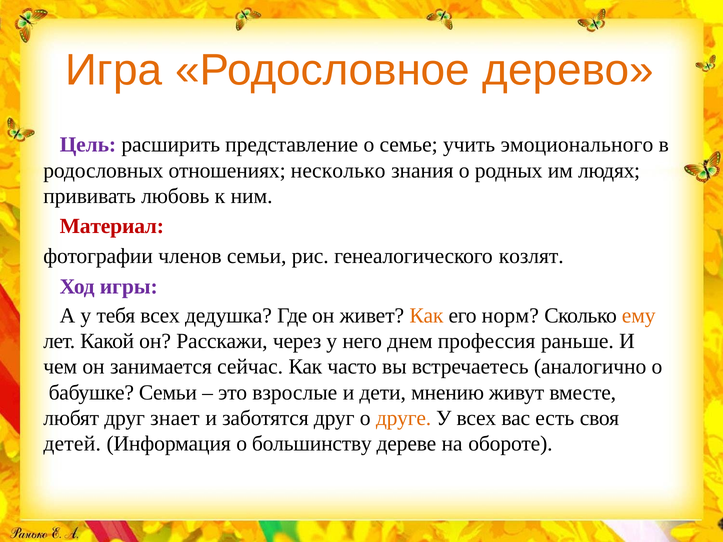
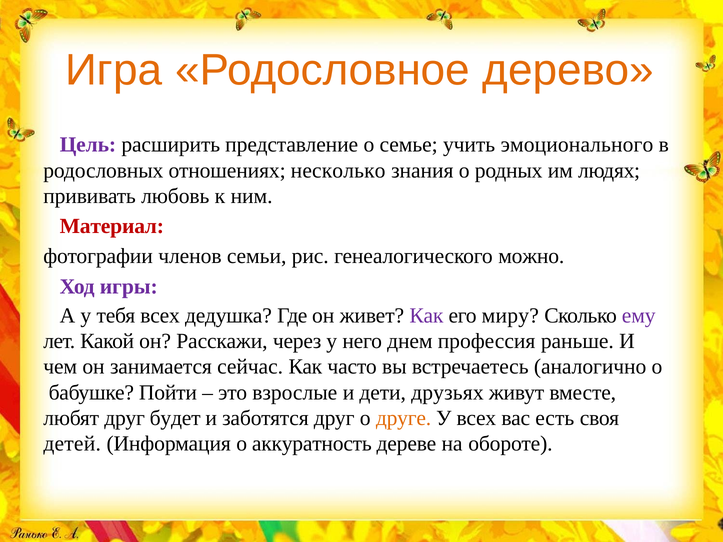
козлят: козлят -> можно
Как at (426, 316) colour: orange -> purple
норм: норм -> миру
ему colour: orange -> purple
бабушке Семьи: Семьи -> Пойти
мнению: мнению -> друзьях
знает: знает -> будет
большинству: большинству -> аккуратность
